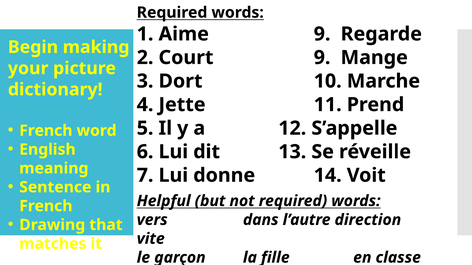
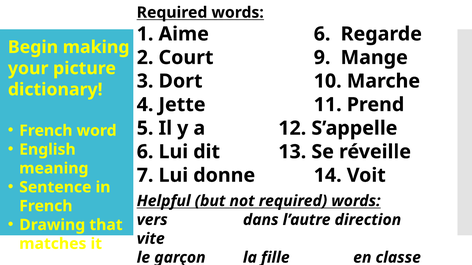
Aime 9: 9 -> 6
